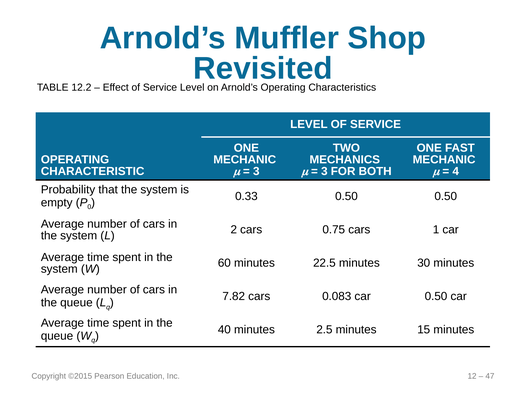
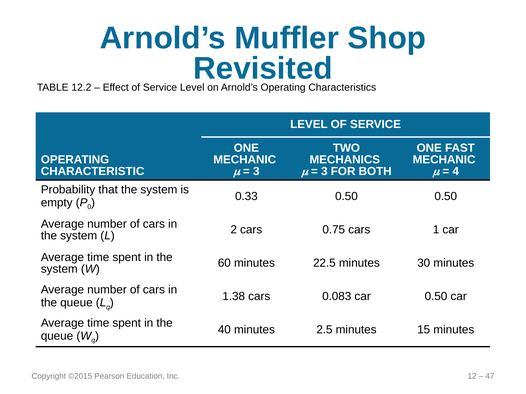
7.82: 7.82 -> 1.38
